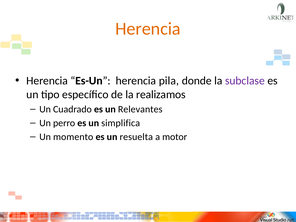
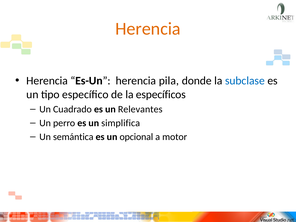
subclase colour: purple -> blue
realizamos: realizamos -> específicos
momento: momento -> semántica
resuelta: resuelta -> opcional
